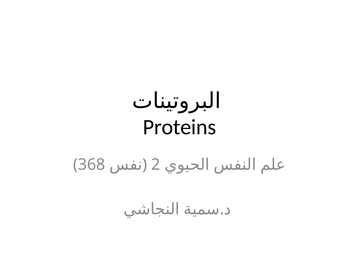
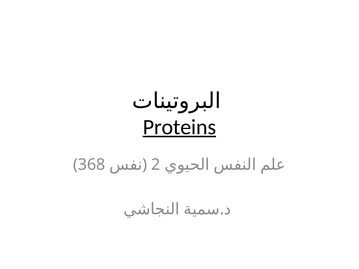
Proteins underline: none -> present
